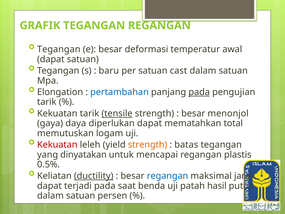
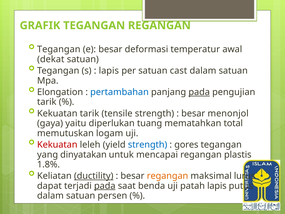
dapat at (51, 59): dapat -> dekat
baru at (109, 71): baru -> lapis
tensile underline: present -> none
daya: daya -> yaitu
diperlukan dapat: dapat -> tuang
strength at (148, 145) colour: orange -> blue
batas: batas -> gores
0.5%: 0.5% -> 1.8%
regangan at (168, 176) colour: blue -> orange
jarak: jarak -> lurus
pada at (105, 186) underline: none -> present
patah hasil: hasil -> lapis
